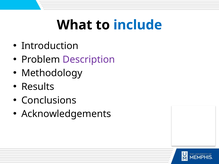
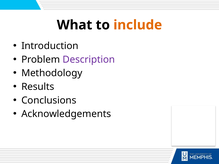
include colour: blue -> orange
